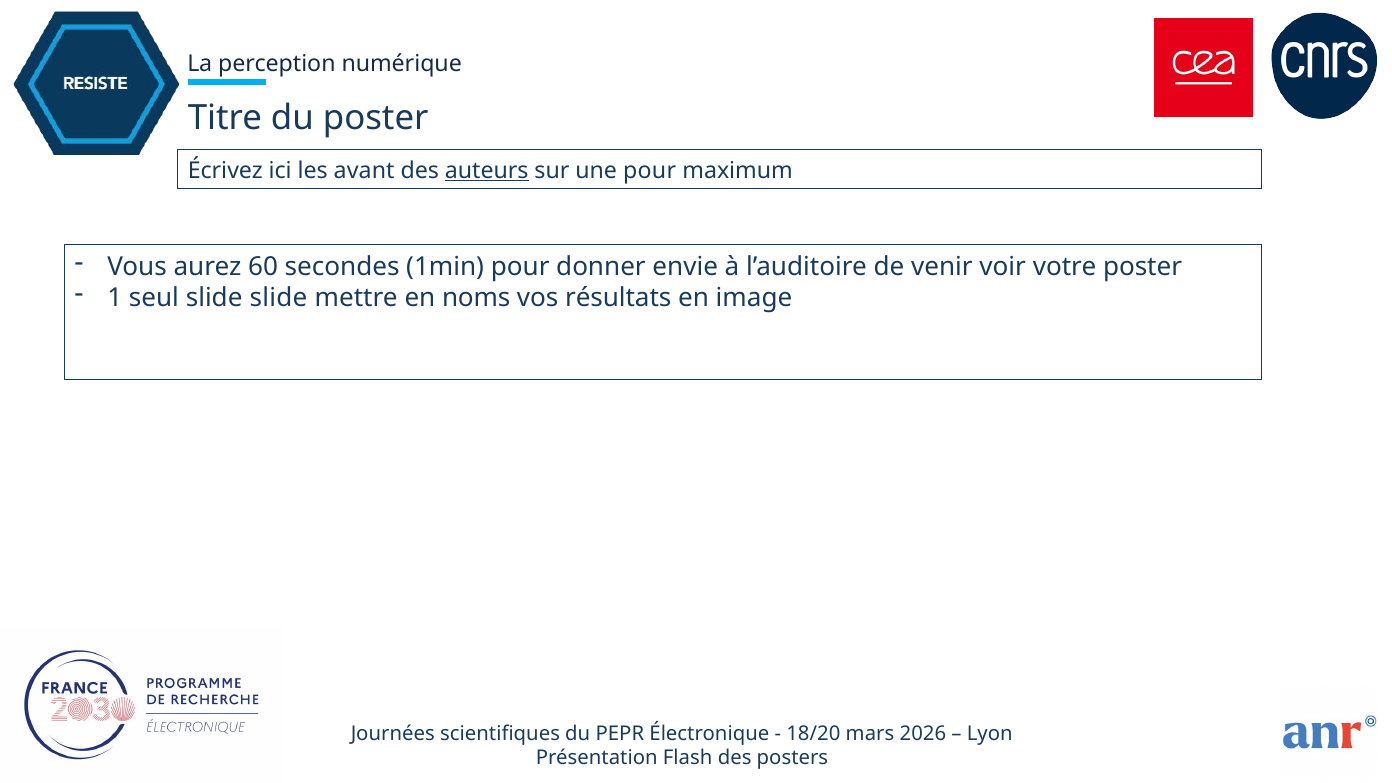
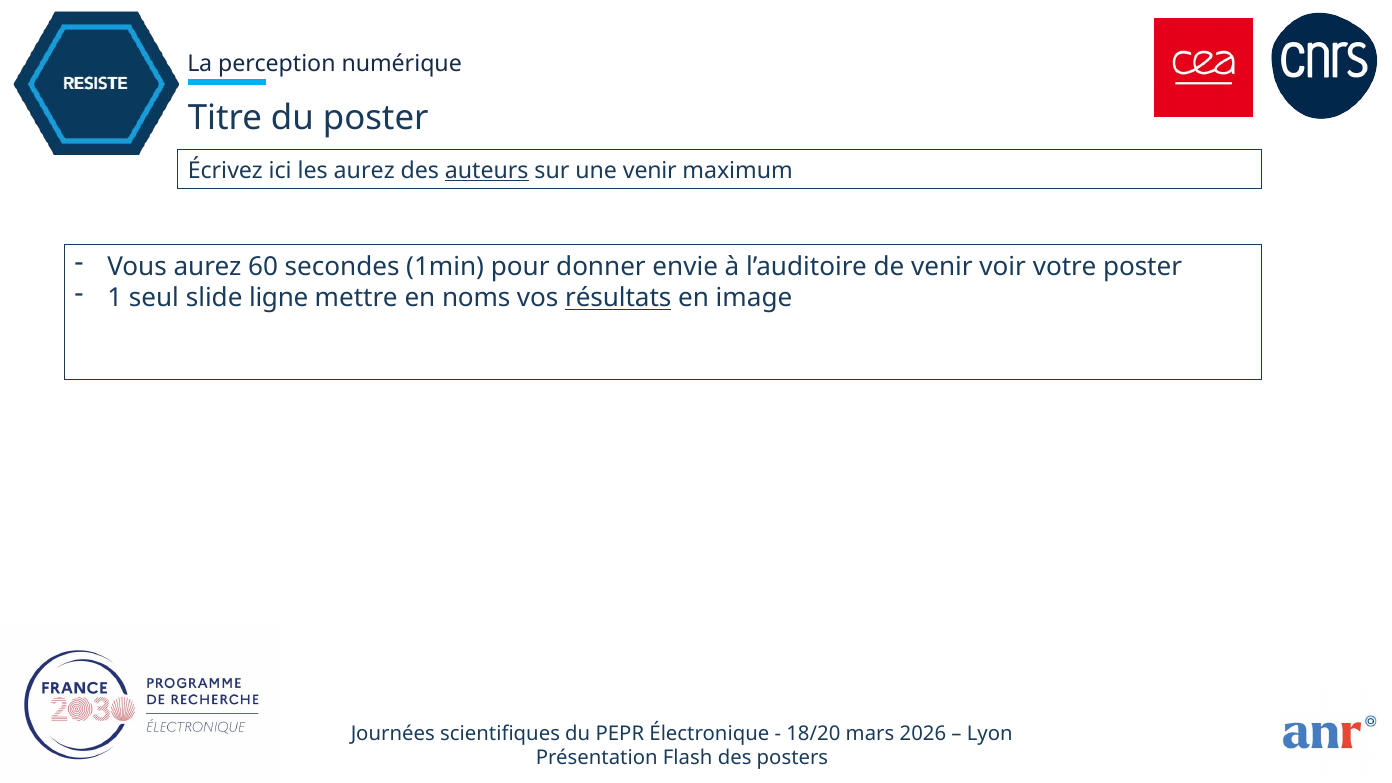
les avant: avant -> aurez
une pour: pour -> venir
slide slide: slide -> ligne
résultats underline: none -> present
